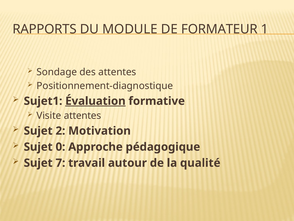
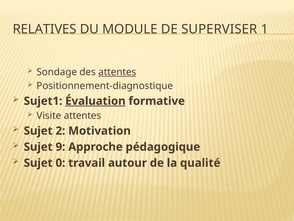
RAPPORTS: RAPPORTS -> RELATIVES
FORMATEUR: FORMATEUR -> SUPERVISER
attentes at (117, 72) underline: none -> present
0: 0 -> 9
7: 7 -> 0
